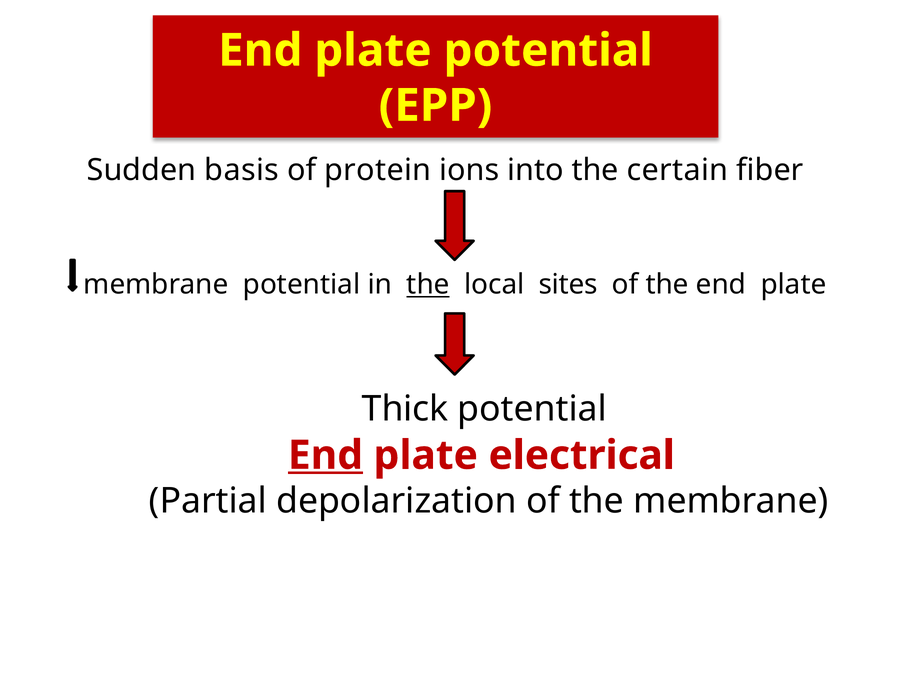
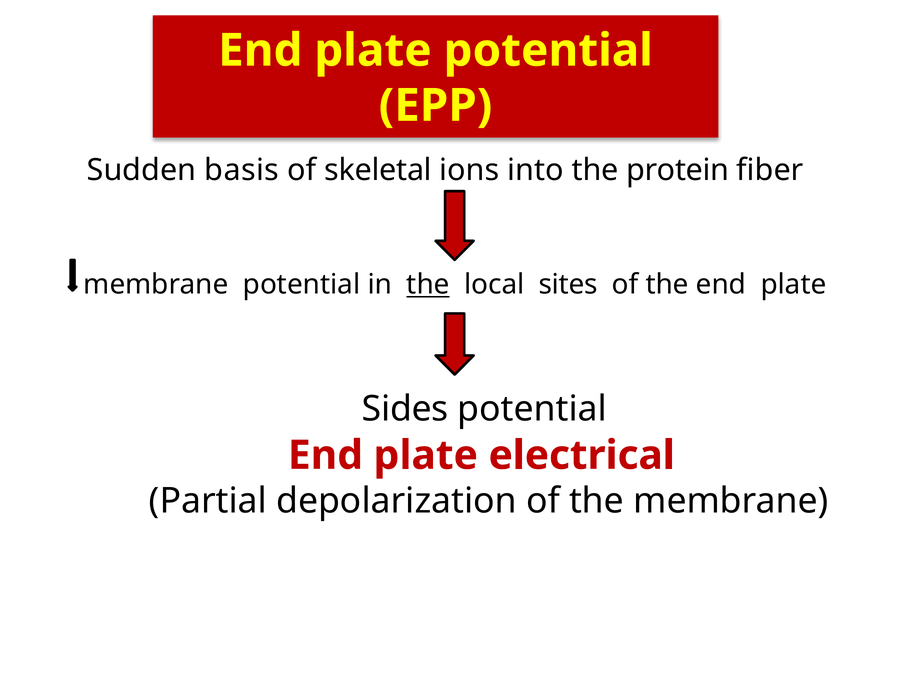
protein: protein -> skeletal
certain: certain -> protein
Thick: Thick -> Sides
End at (325, 455) underline: present -> none
